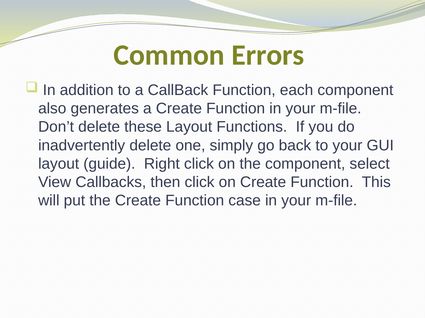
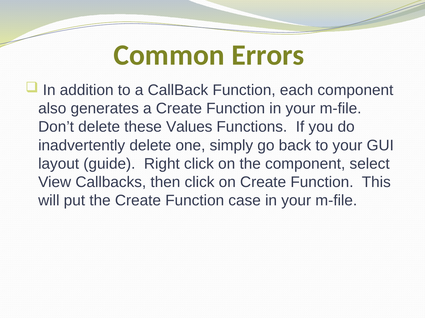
these Layout: Layout -> Values
